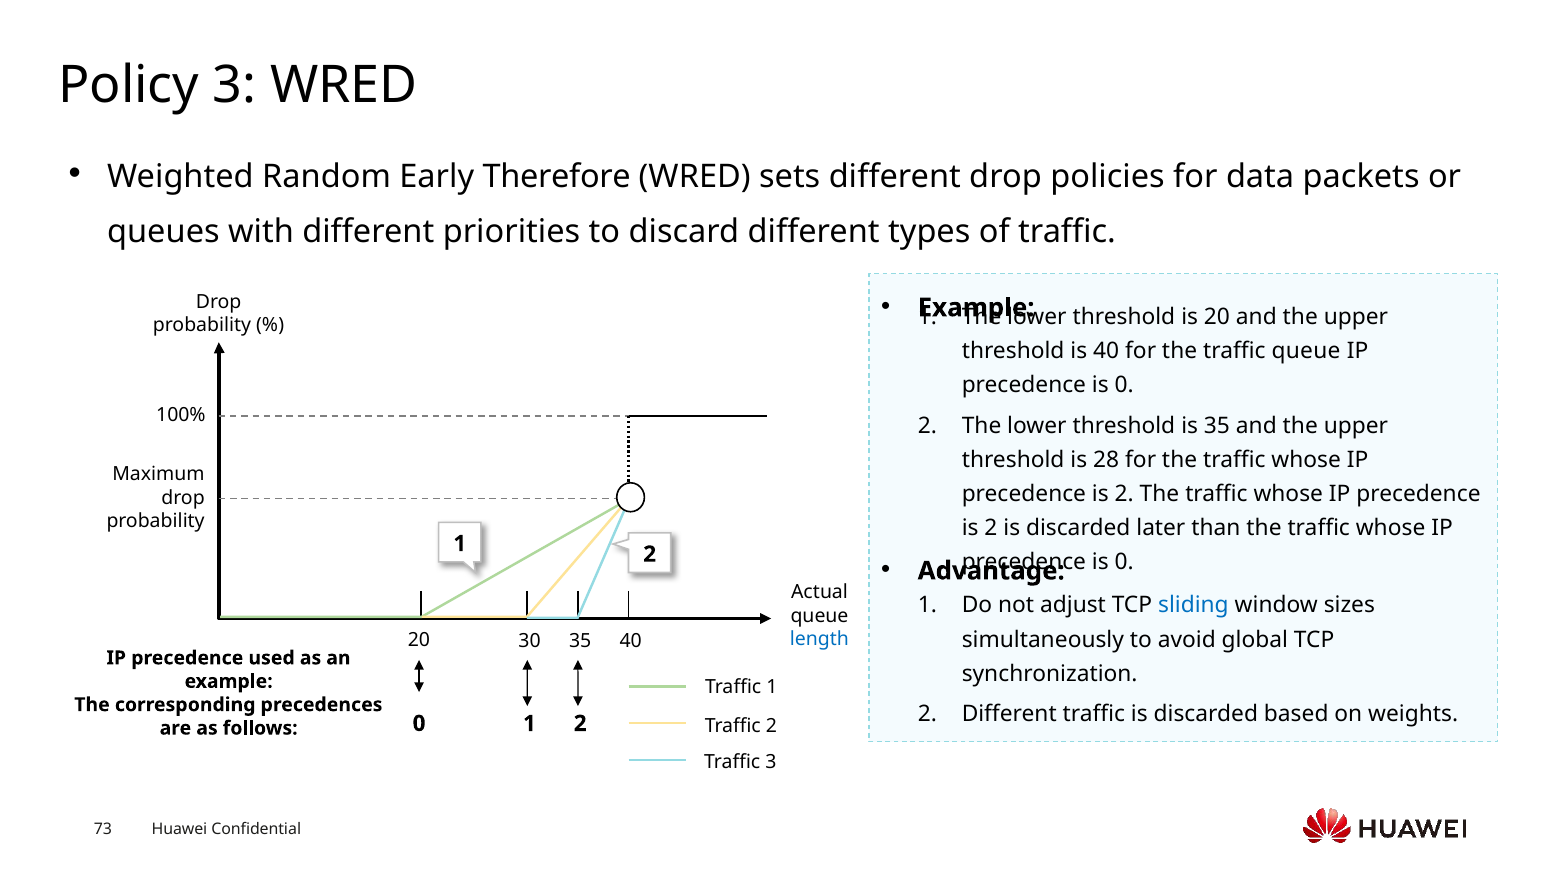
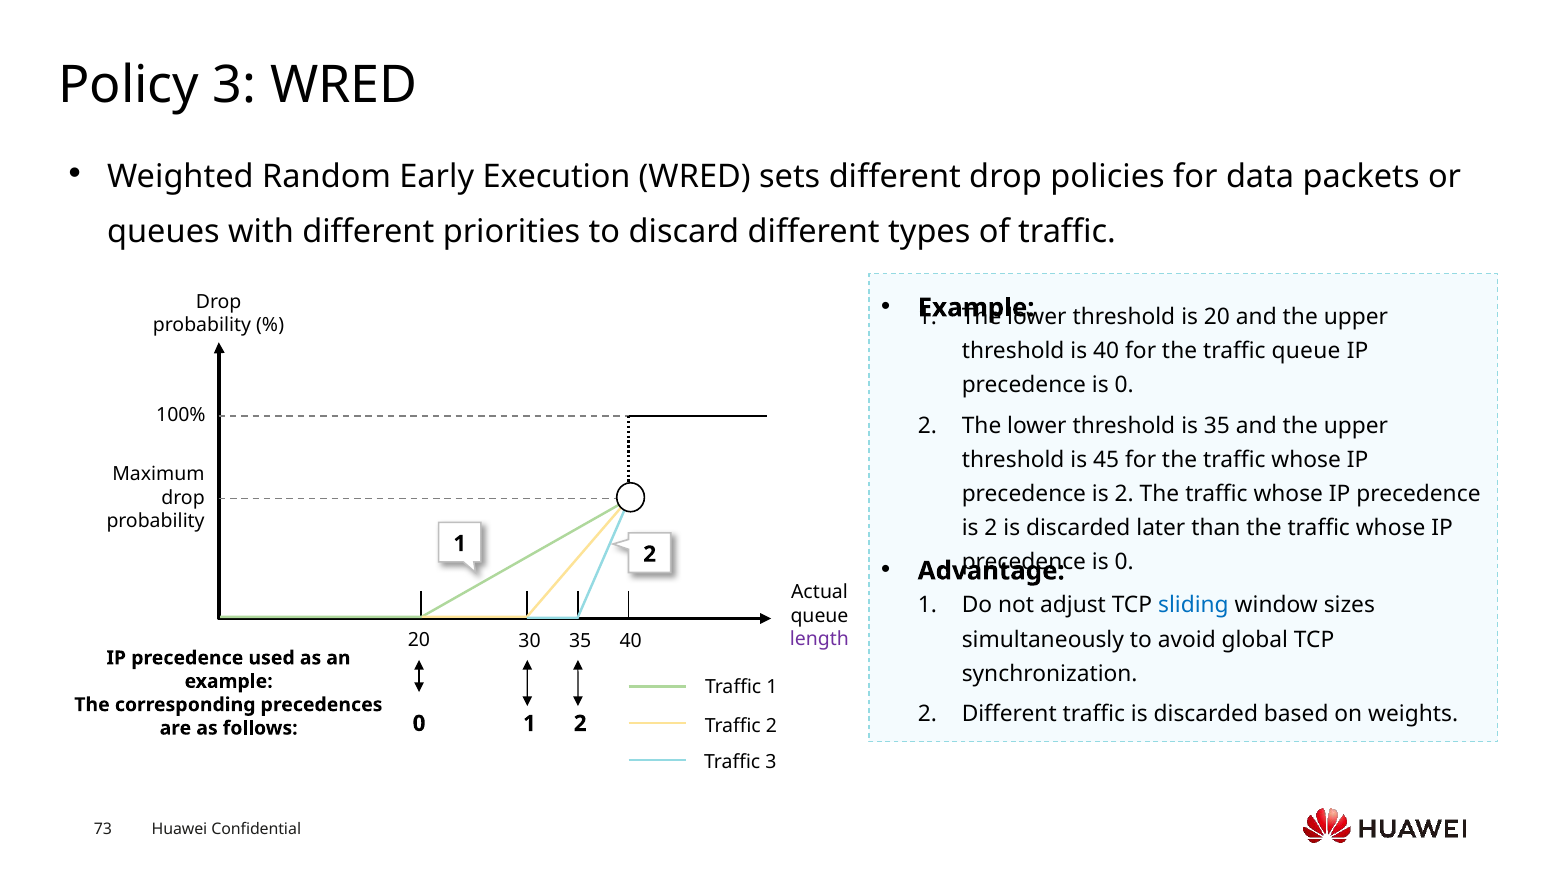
Therefore: Therefore -> Execution
28: 28 -> 45
length colour: blue -> purple
